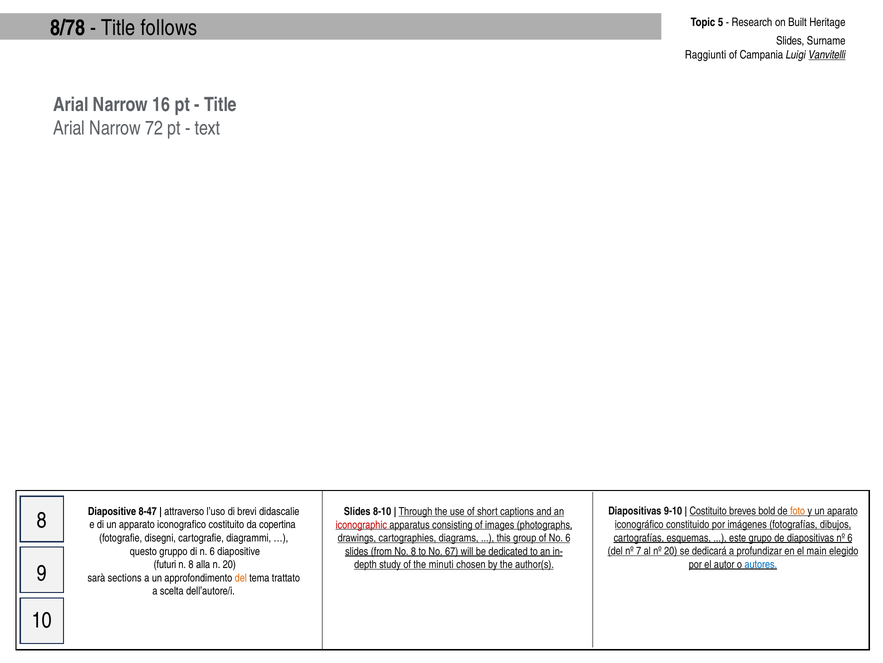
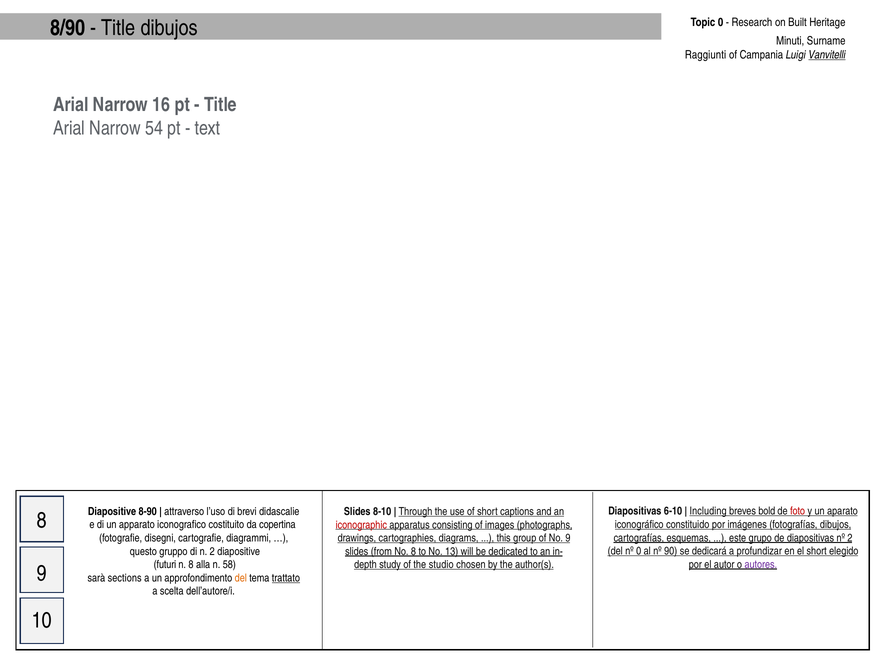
Topic 5: 5 -> 0
8/78: 8/78 -> 8/90
Title follows: follows -> dibujos
Slides at (790, 41): Slides -> Minuti
72: 72 -> 54
9-10: 9-10 -> 6-10
Costituito at (708, 511): Costituito -> Including
foto colour: orange -> red
8-47: 8-47 -> 8-90
nº 6: 6 -> 2
No 6: 6 -> 9
nº 7: 7 -> 0
nº 20: 20 -> 90
el main: main -> short
n 6: 6 -> 2
67: 67 -> 13
autores colour: blue -> purple
n 20: 20 -> 58
minuti: minuti -> studio
trattato underline: none -> present
